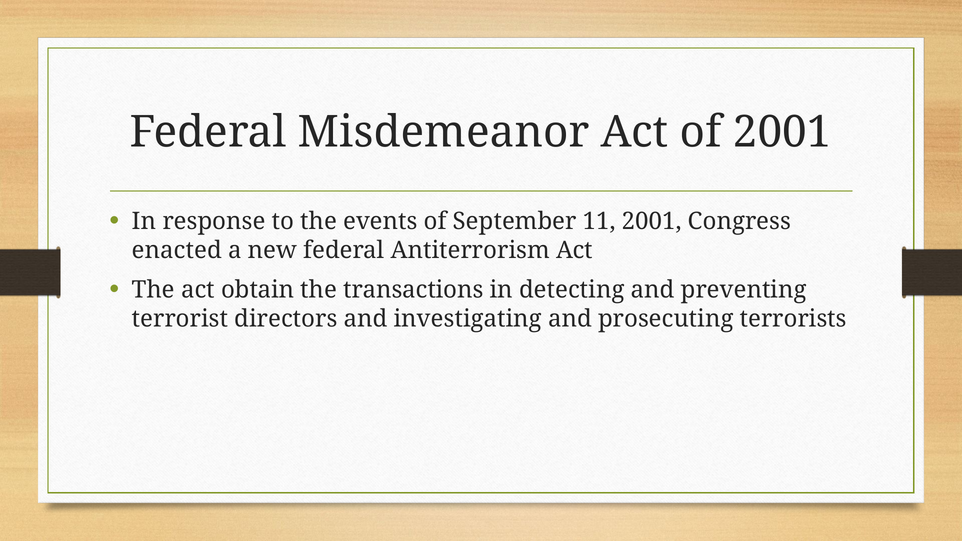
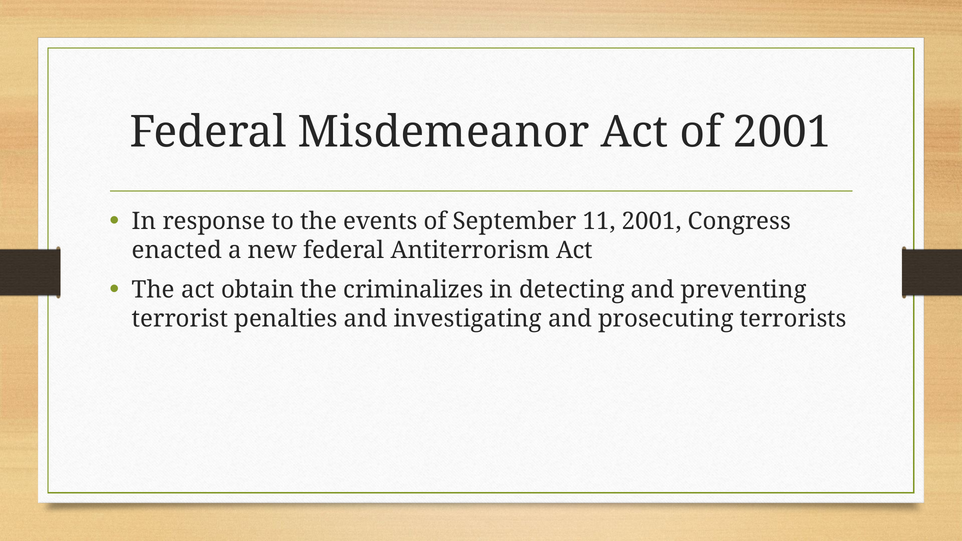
transactions: transactions -> criminalizes
directors: directors -> penalties
